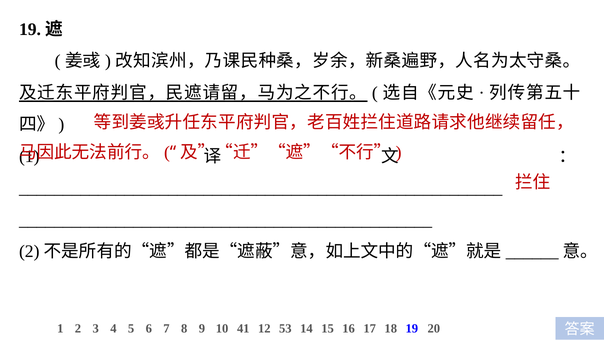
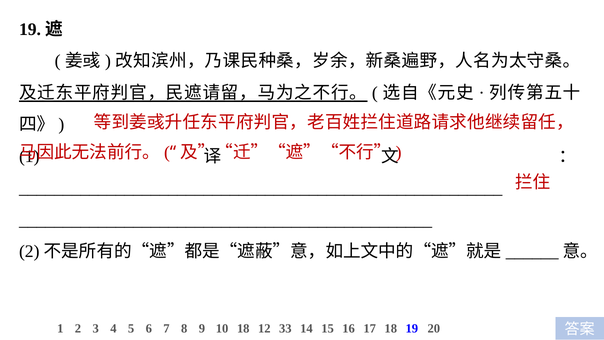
10 41: 41 -> 18
53: 53 -> 33
